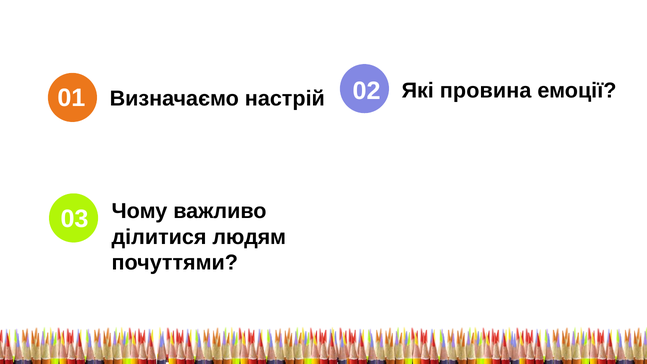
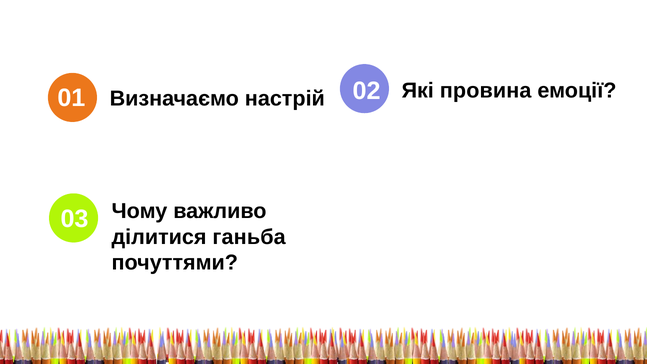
людям: людям -> ганьба
